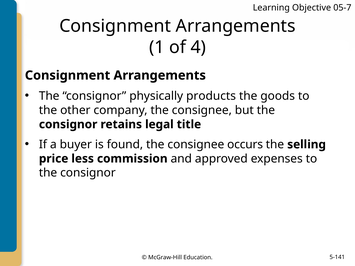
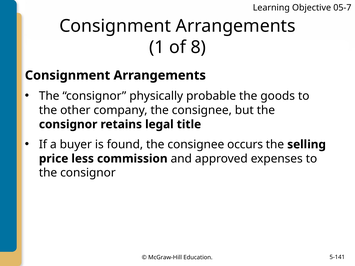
4: 4 -> 8
products: products -> probable
